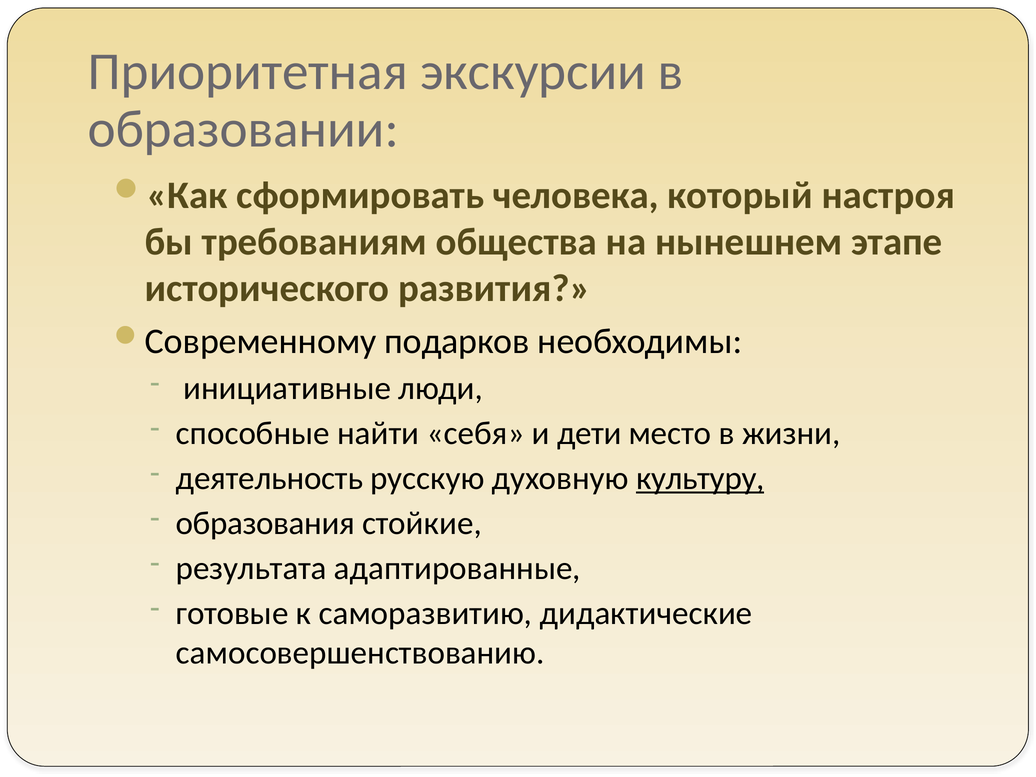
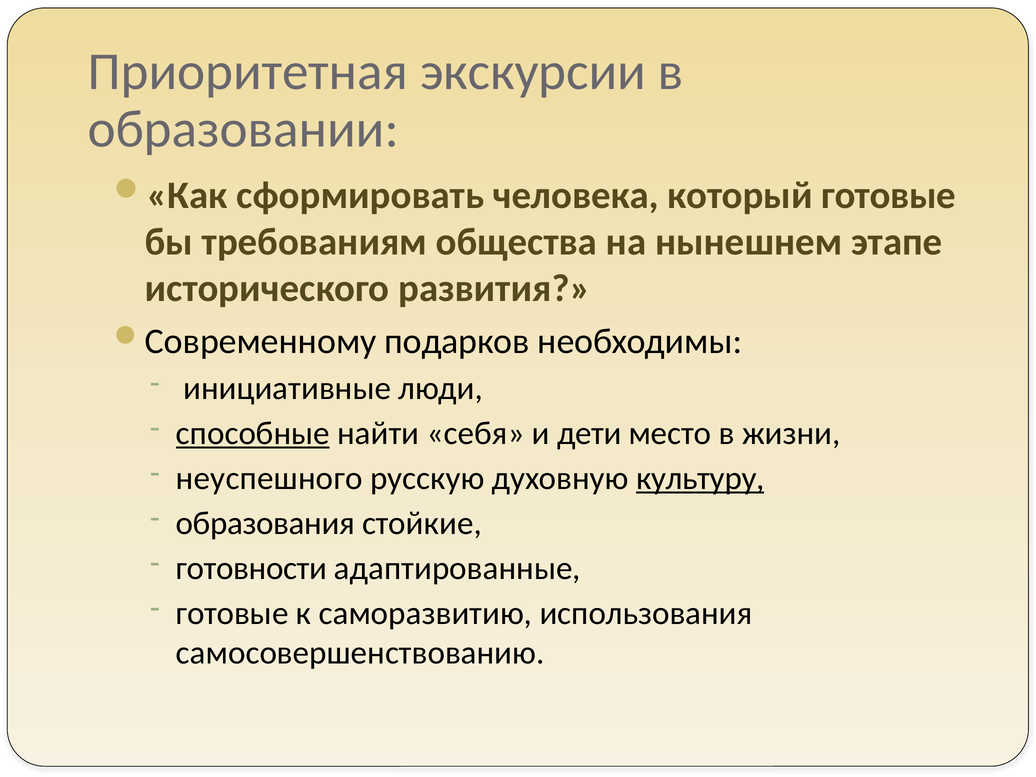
который настроя: настроя -> готовые
способные underline: none -> present
деятельность: деятельность -> неуспешного
результата: результата -> готовности
дидактические: дидактические -> использования
